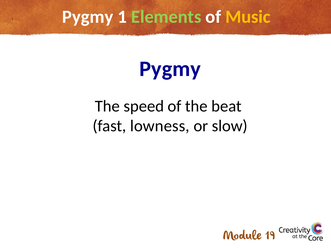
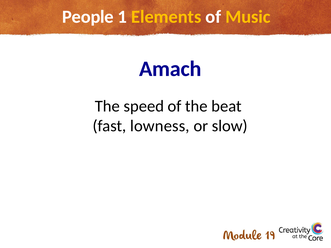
Pygmy at (88, 17): Pygmy -> People
Elements colour: light green -> yellow
Pygmy at (170, 69): Pygmy -> Amach
